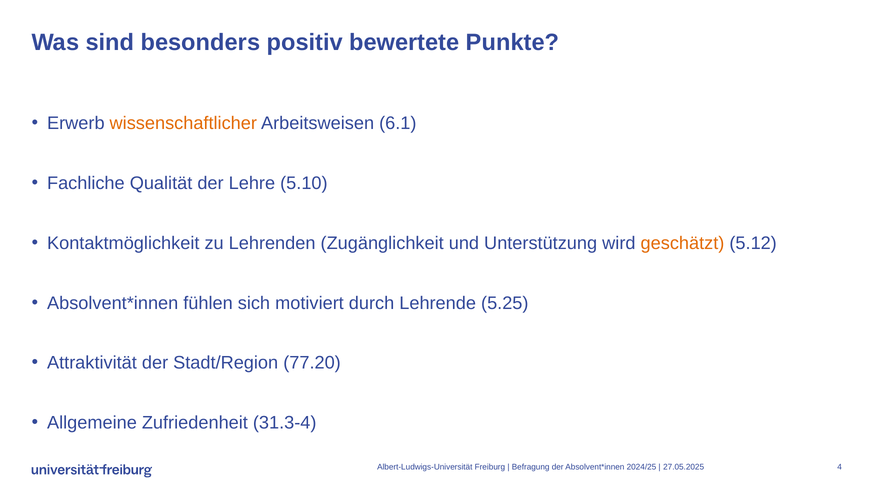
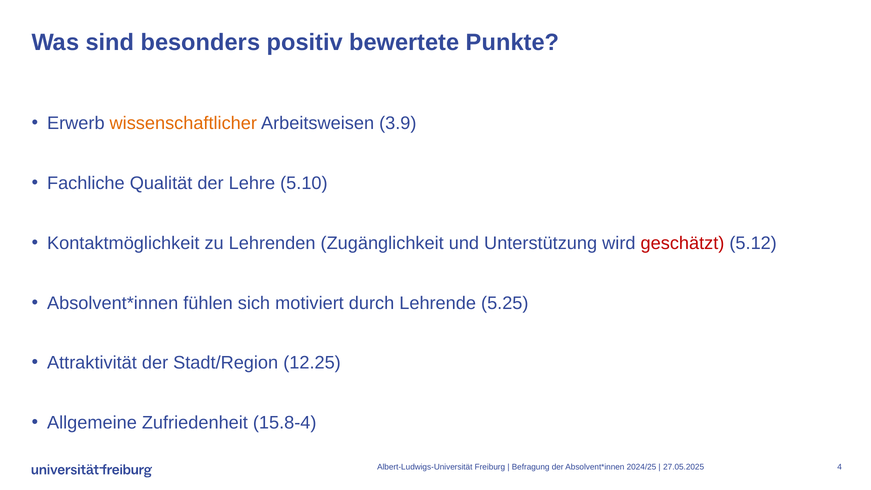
6.1: 6.1 -> 3.9
geschätzt colour: orange -> red
77.20: 77.20 -> 12.25
31.3-4: 31.3-4 -> 15.8-4
